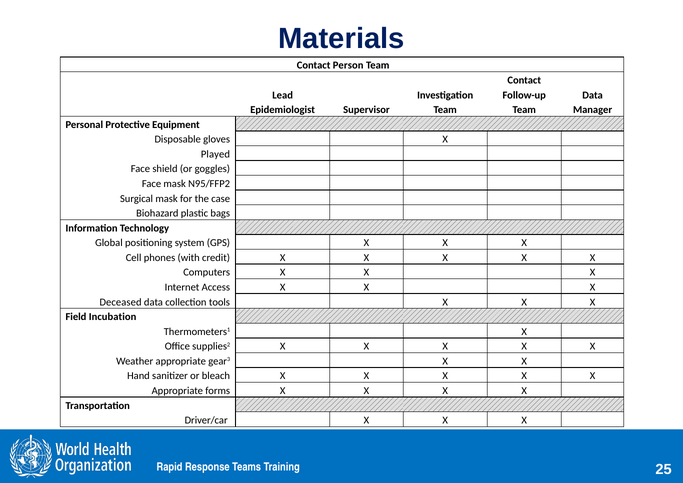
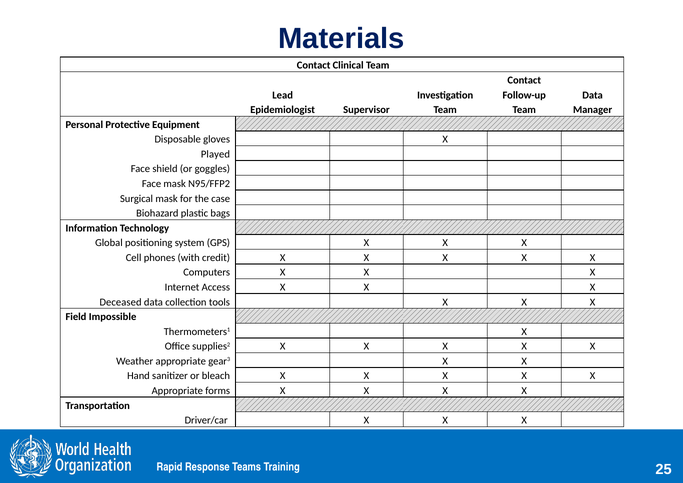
Person: Person -> Clinical
Incubation: Incubation -> Impossible
